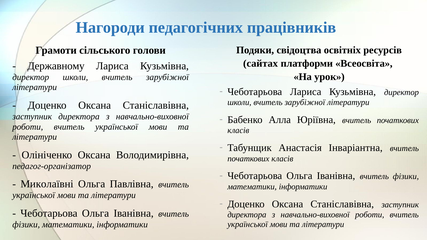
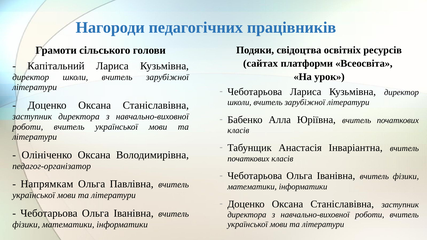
Державному: Державному -> Капітальний
Миколаївні: Миколаївні -> Напрямкам
